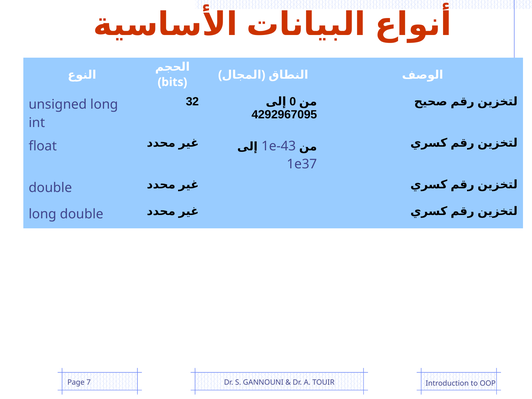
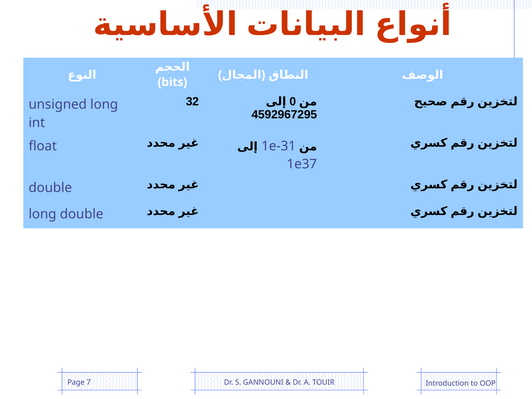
4292967095: 4292967095 -> 4592967295
1e-43: 1e-43 -> 1e-31
